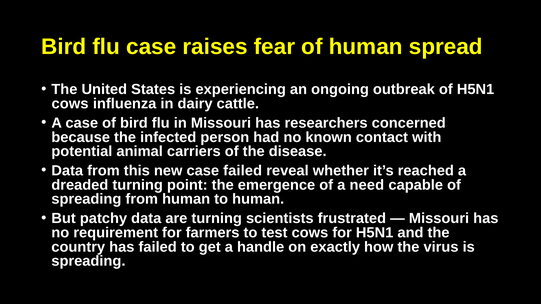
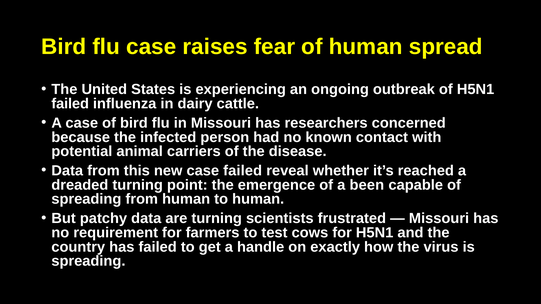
cows at (70, 104): cows -> failed
need: need -> been
